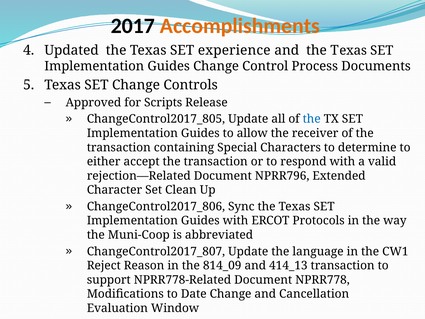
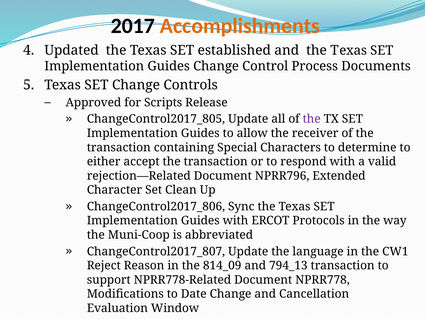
experience: experience -> established
the at (312, 119) colour: blue -> purple
414_13: 414_13 -> 794_13
